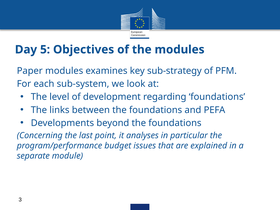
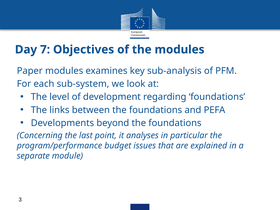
5: 5 -> 7
sub-strategy: sub-strategy -> sub-analysis
